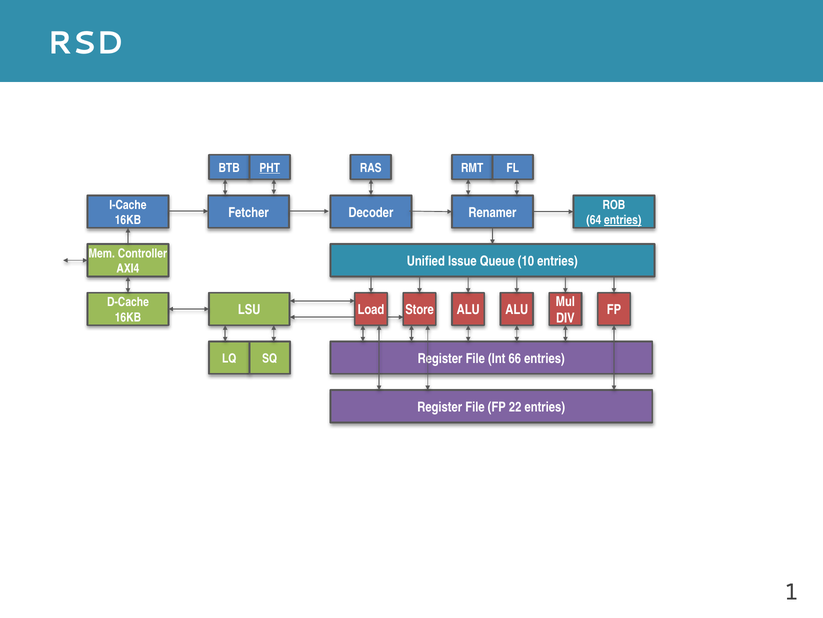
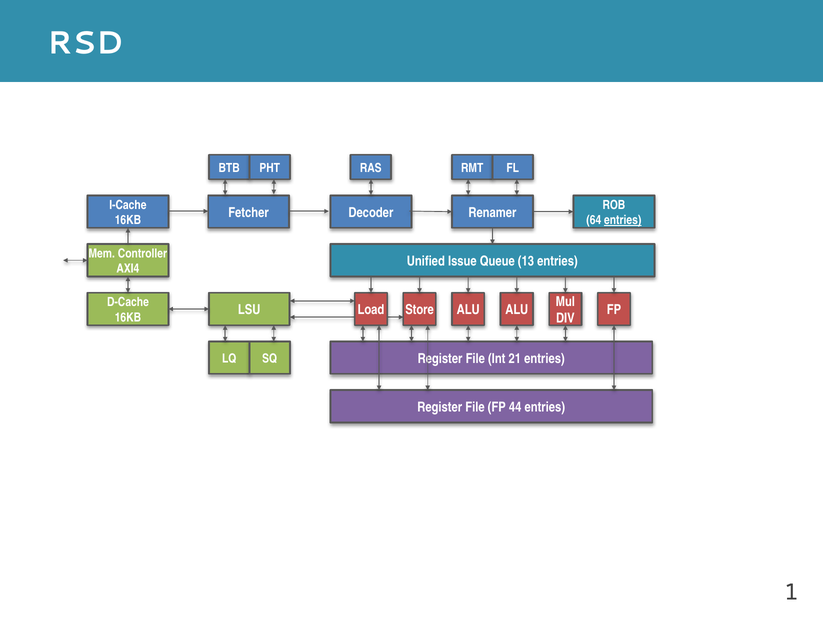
PHT underline: present -> none
10: 10 -> 13
66: 66 -> 21
22: 22 -> 44
